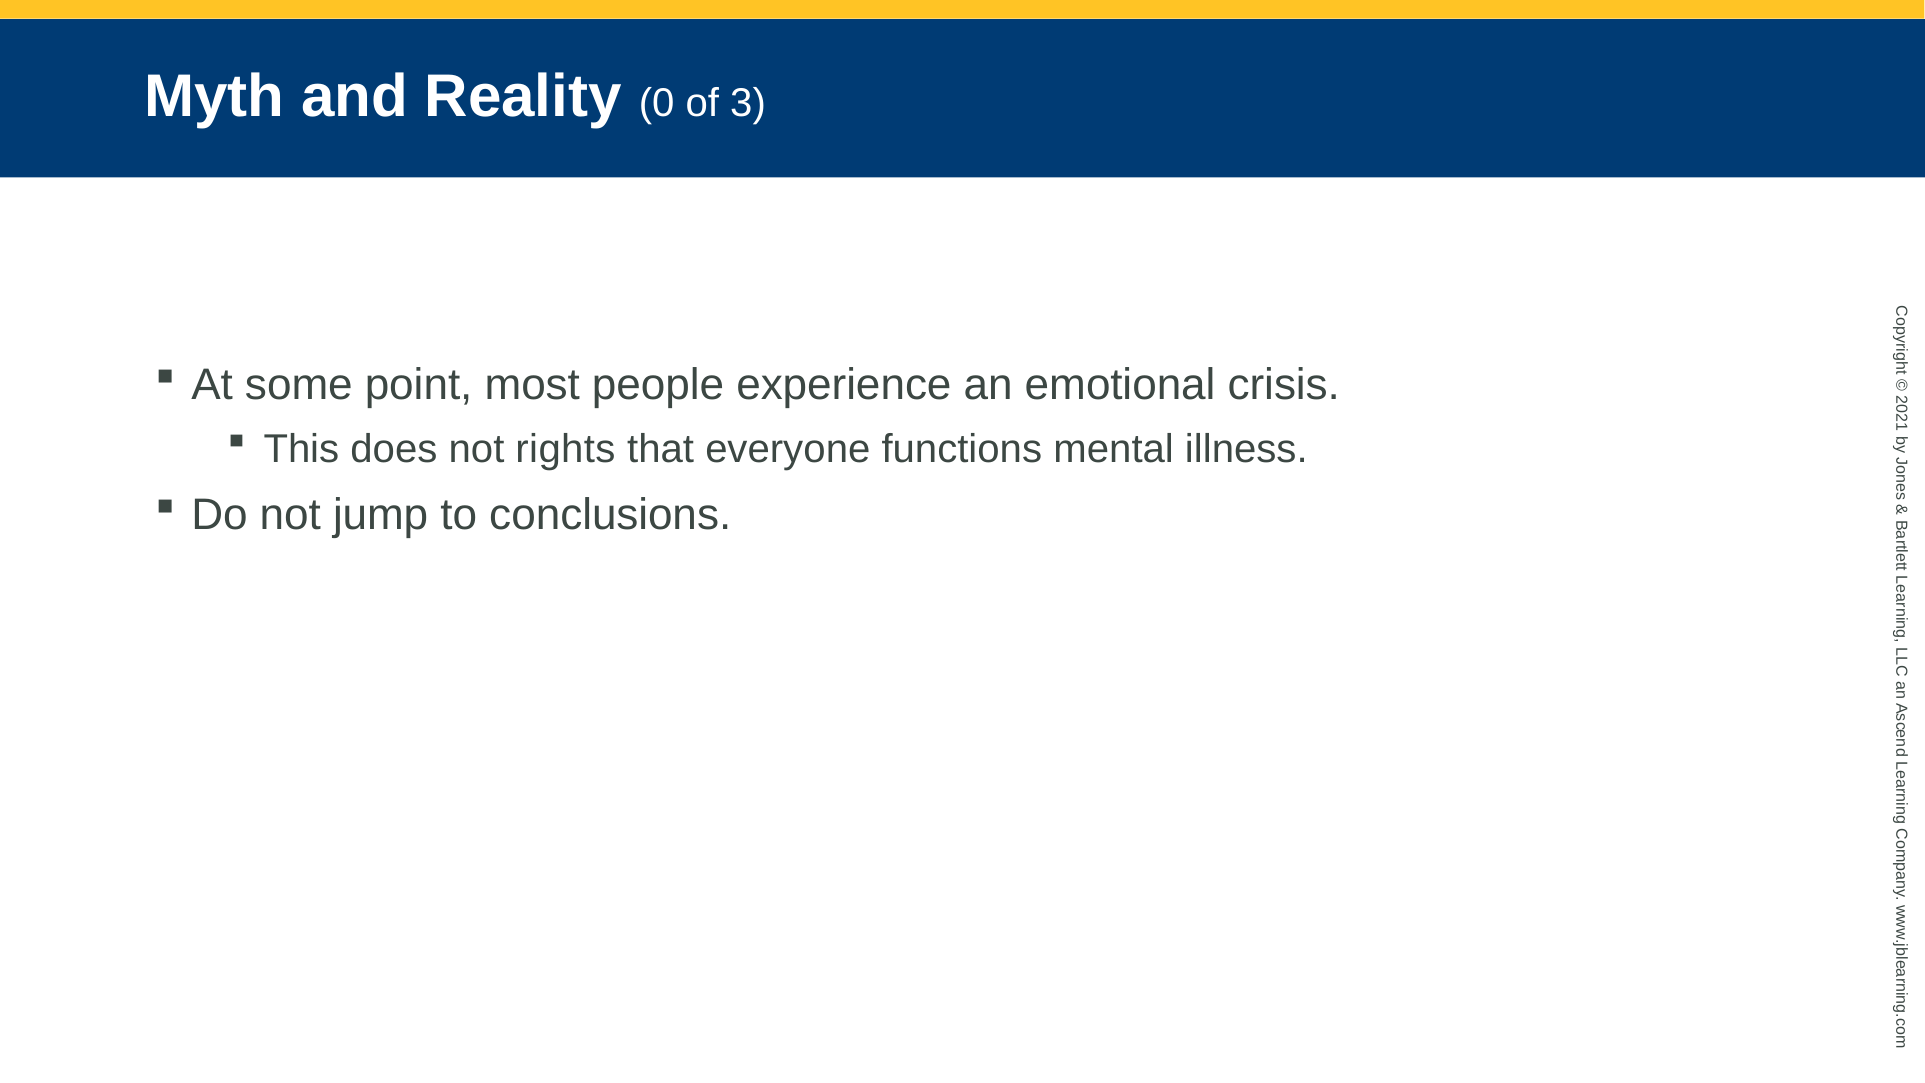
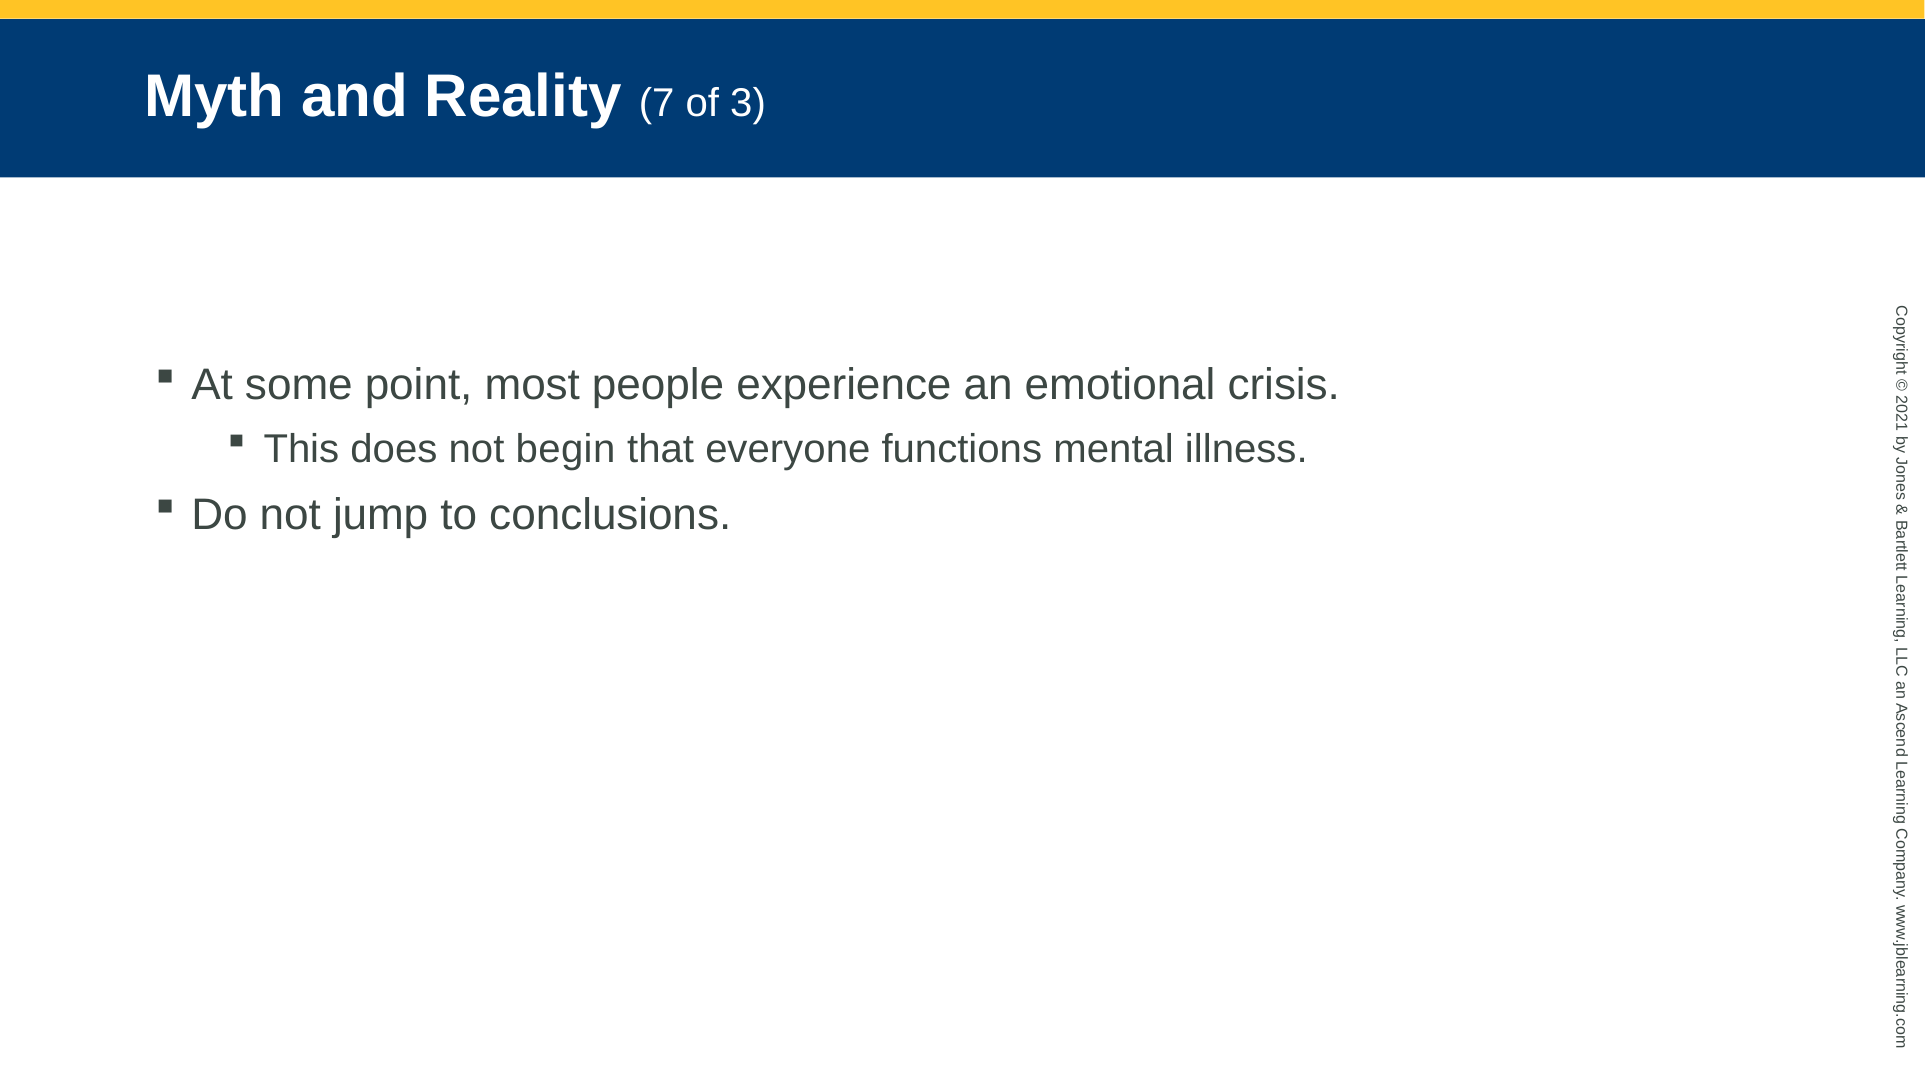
Reality 0: 0 -> 7
rights: rights -> begin
